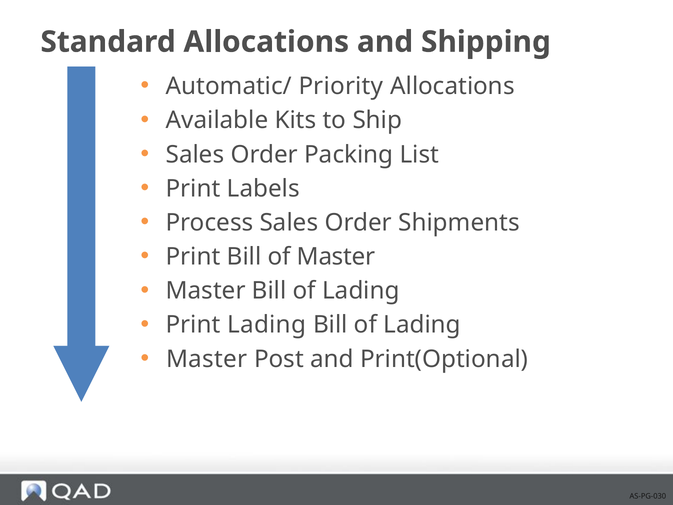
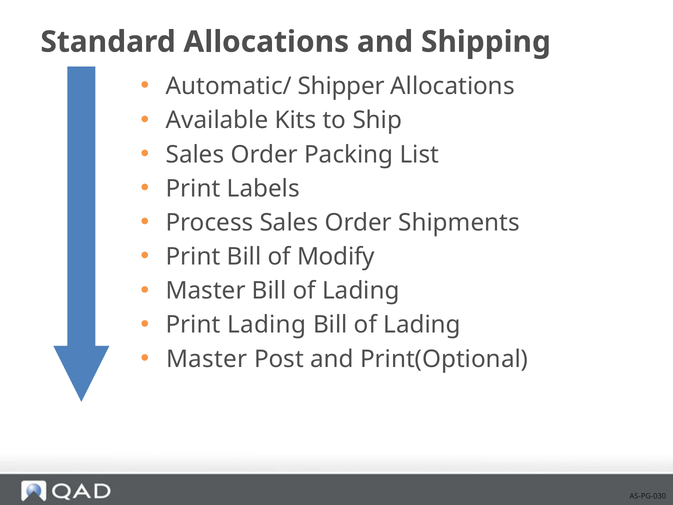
Priority: Priority -> Shipper
of Master: Master -> Modify
